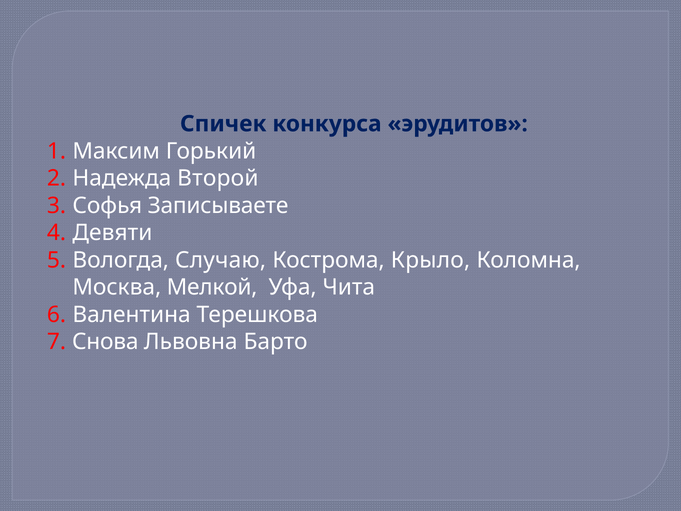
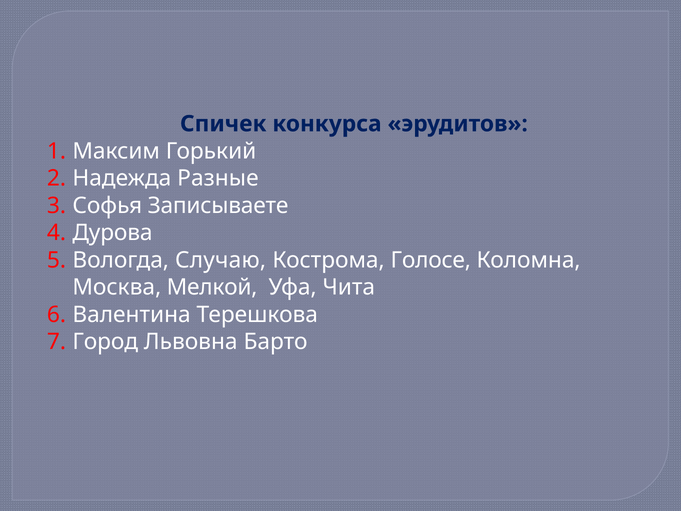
Второй: Второй -> Разные
Девяти: Девяти -> Дурова
Крыло: Крыло -> Голосе
Снова: Снова -> Город
